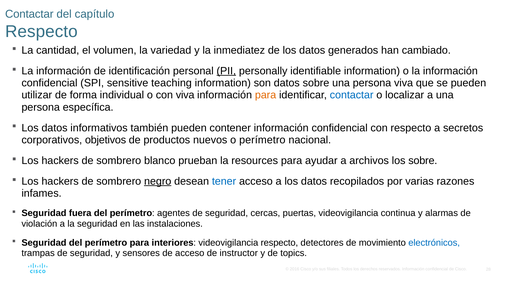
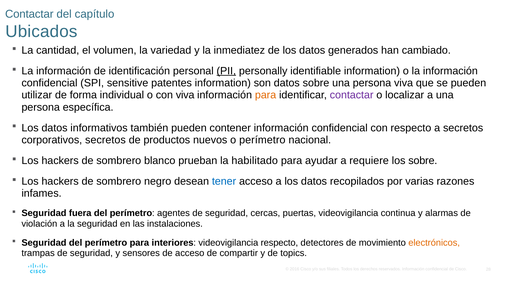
Respecto at (41, 31): Respecto -> Ubicados
teaching: teaching -> patentes
contactar at (352, 95) colour: blue -> purple
corporativos objetivos: objetivos -> secretos
resources: resources -> habilitado
archivos: archivos -> requiere
negro underline: present -> none
electrónicos colour: blue -> orange
instructor: instructor -> compartir
